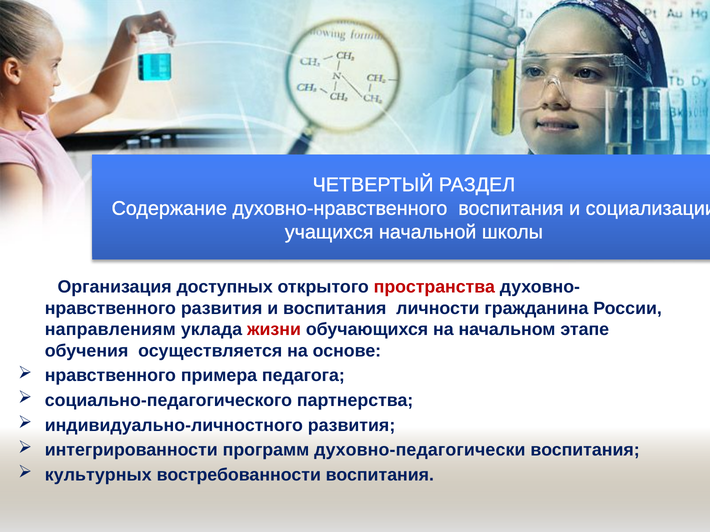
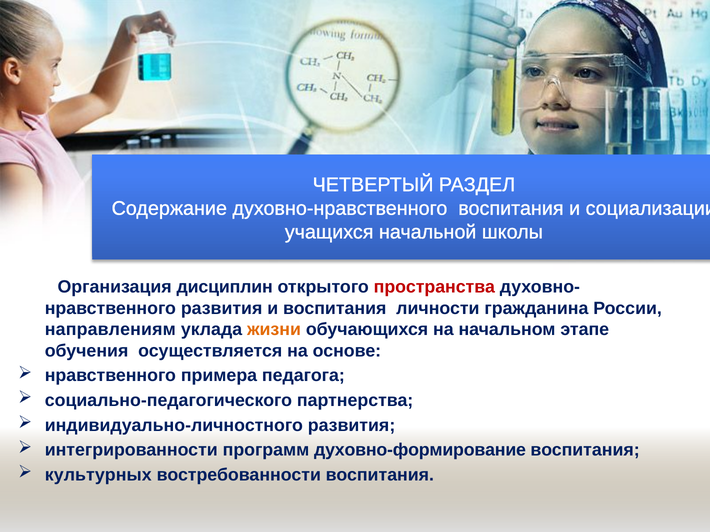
доступных: доступных -> дисциплин
жизни colour: red -> orange
духовно-педагогически: духовно-педагогически -> духовно-формирование
